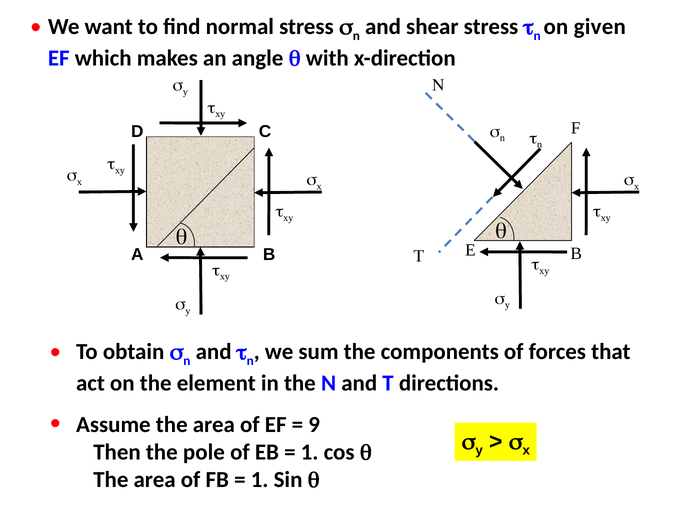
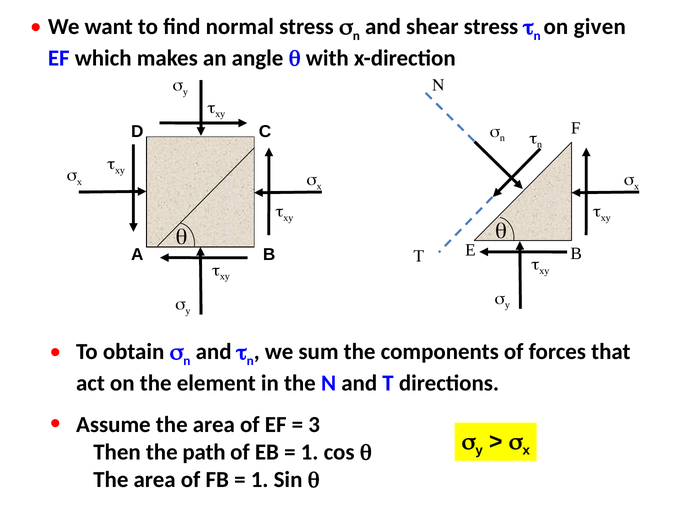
9: 9 -> 3
pole: pole -> path
